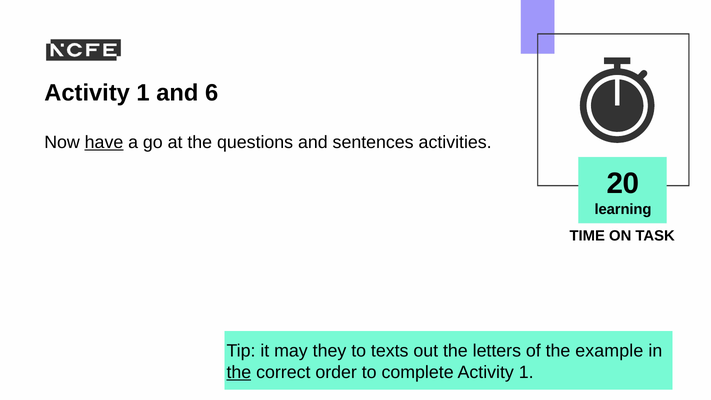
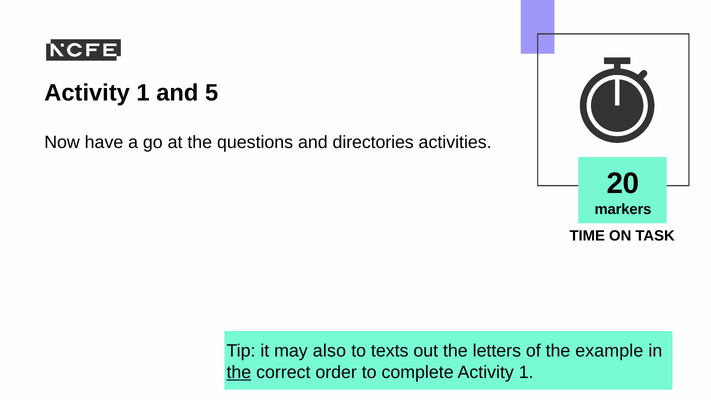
6: 6 -> 5
have underline: present -> none
sentences: sentences -> directories
learning: learning -> markers
they: they -> also
